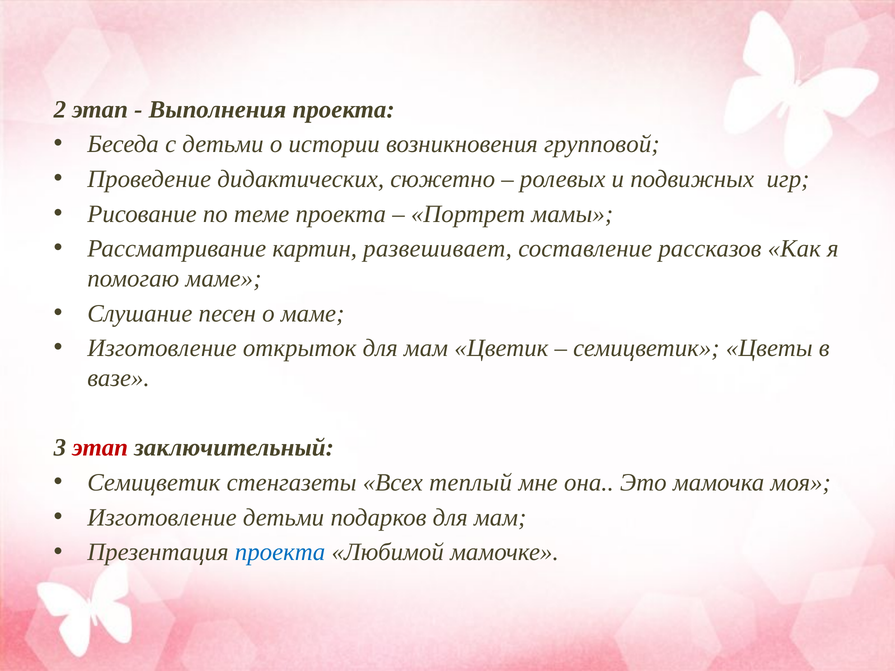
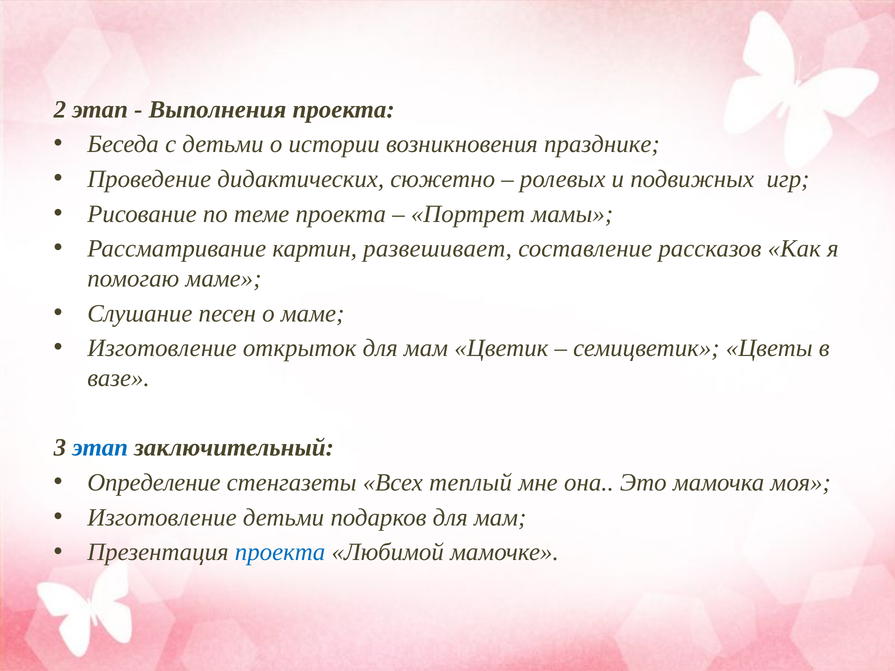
групповой: групповой -> празднике
этап at (100, 448) colour: red -> blue
Семицветик at (154, 483): Семицветик -> Определение
